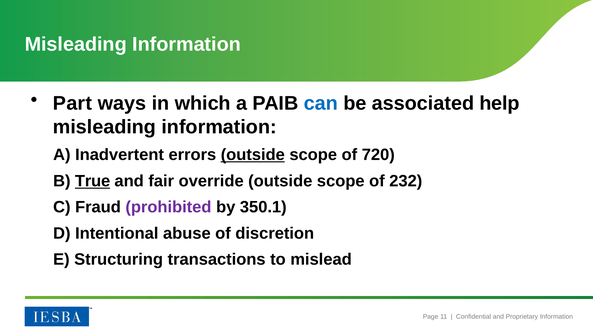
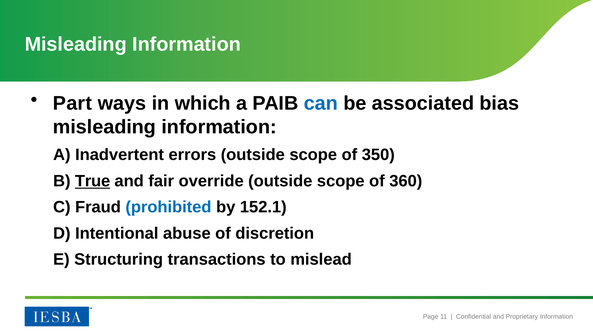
help: help -> bias
outside at (253, 155) underline: present -> none
720: 720 -> 350
232: 232 -> 360
prohibited colour: purple -> blue
350.1: 350.1 -> 152.1
